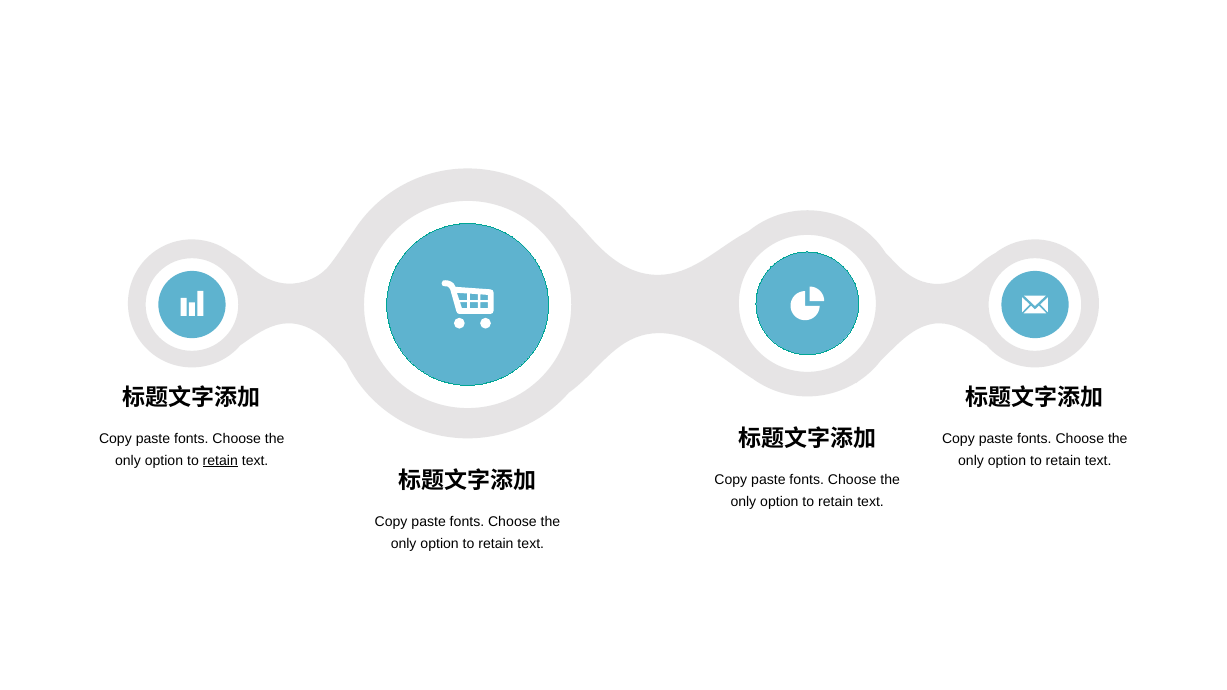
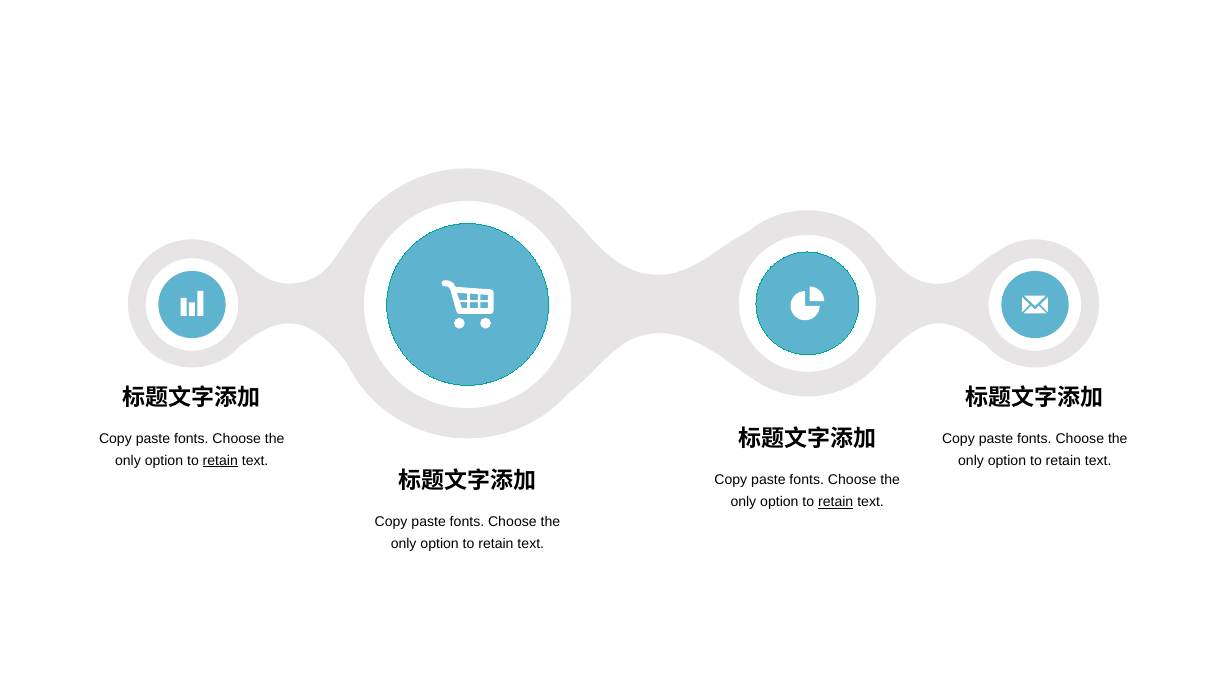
retain at (836, 502) underline: none -> present
